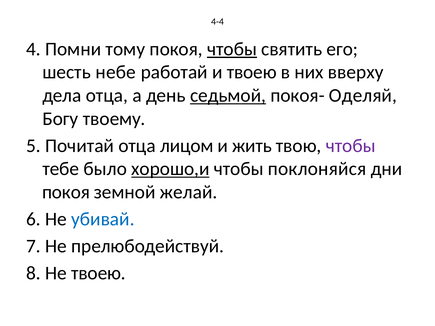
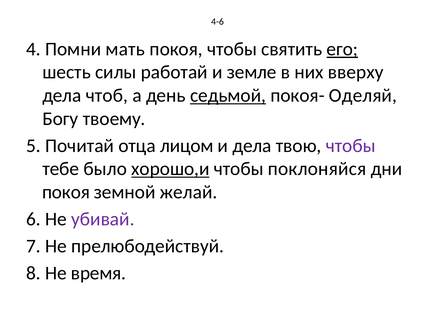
4-4: 4-4 -> 4-6
тому: тому -> мать
чтобы at (232, 49) underline: present -> none
его underline: none -> present
небе: небе -> силы
и твоею: твоею -> земле
дела отца: отца -> чтоб
и жить: жить -> дела
убивай colour: blue -> purple
Не твоею: твоею -> время
